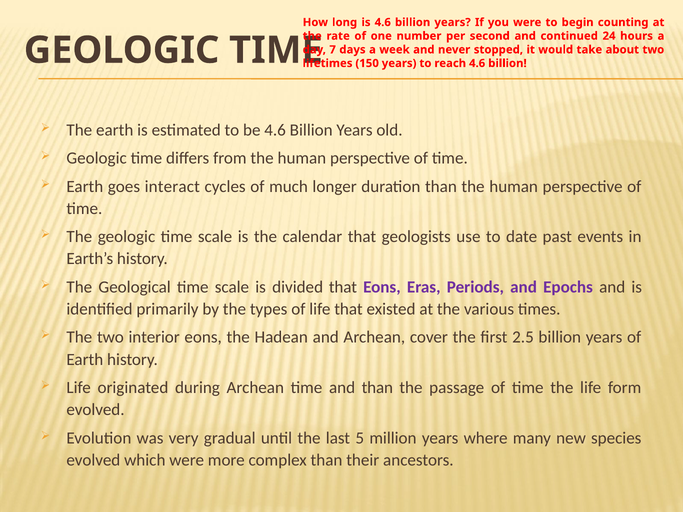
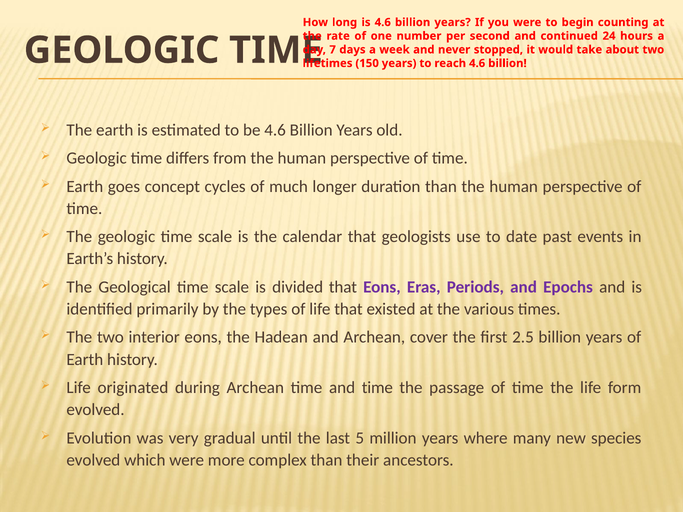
interact: interact -> concept
and than: than -> time
